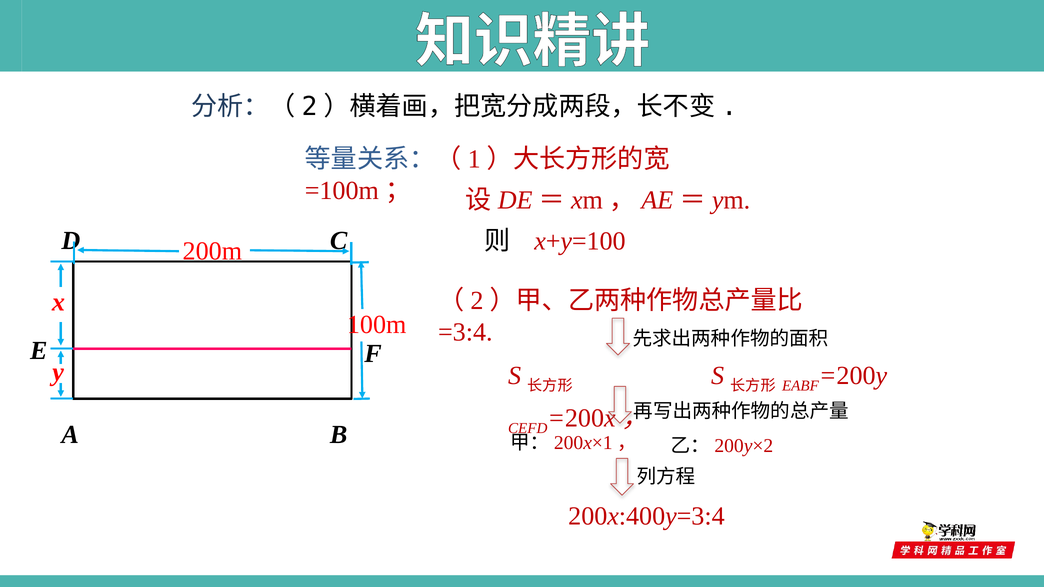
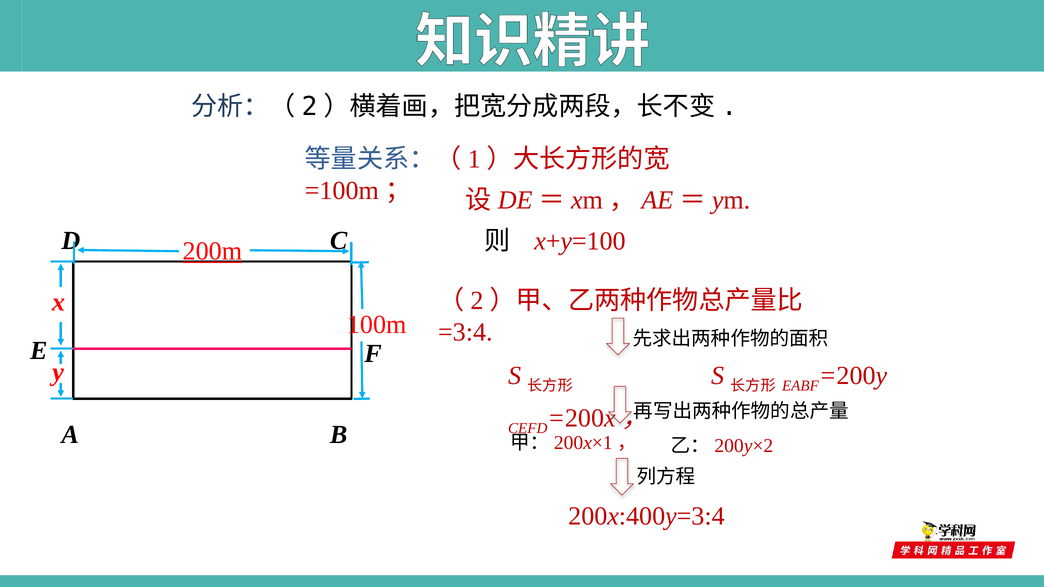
200m underline: none -> present
